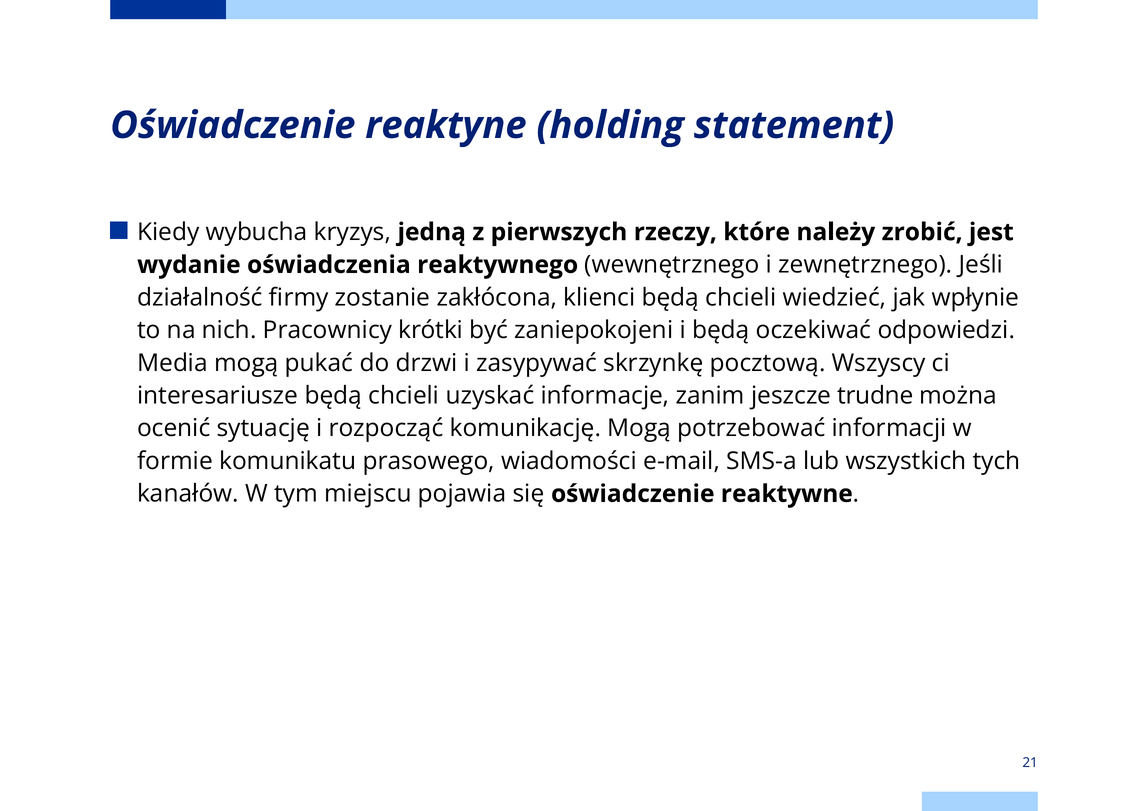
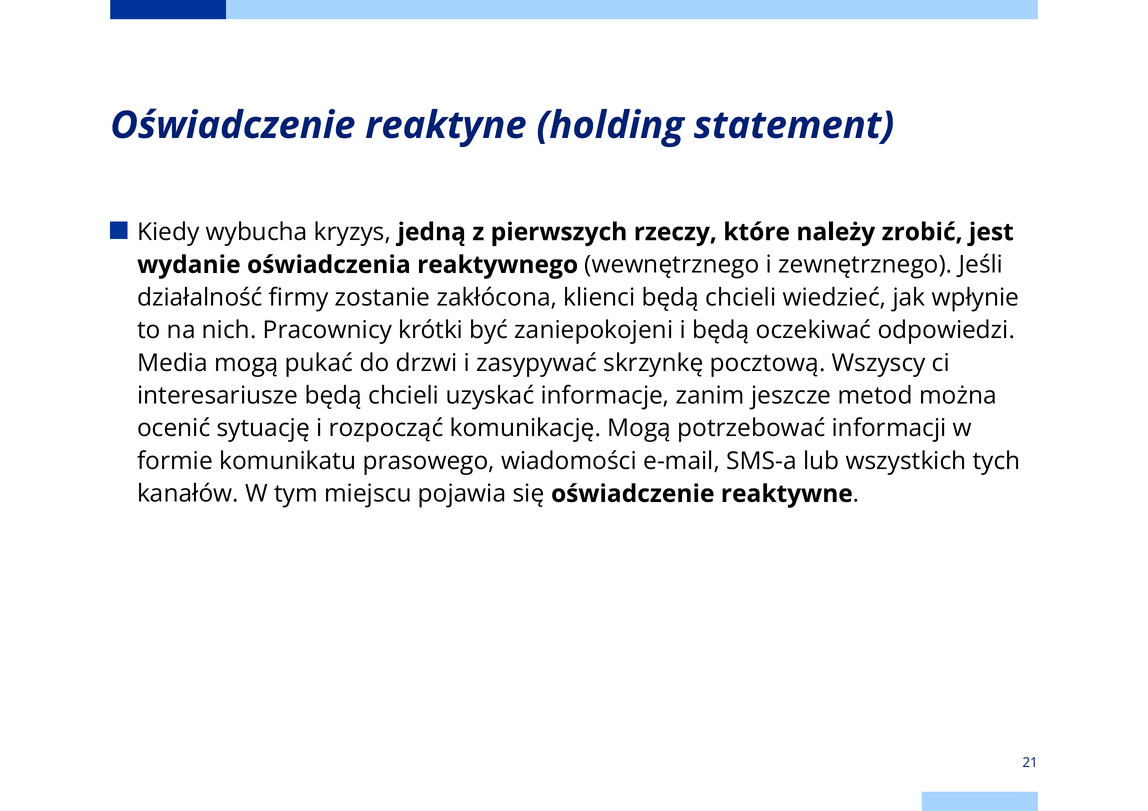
trudne: trudne -> metod
